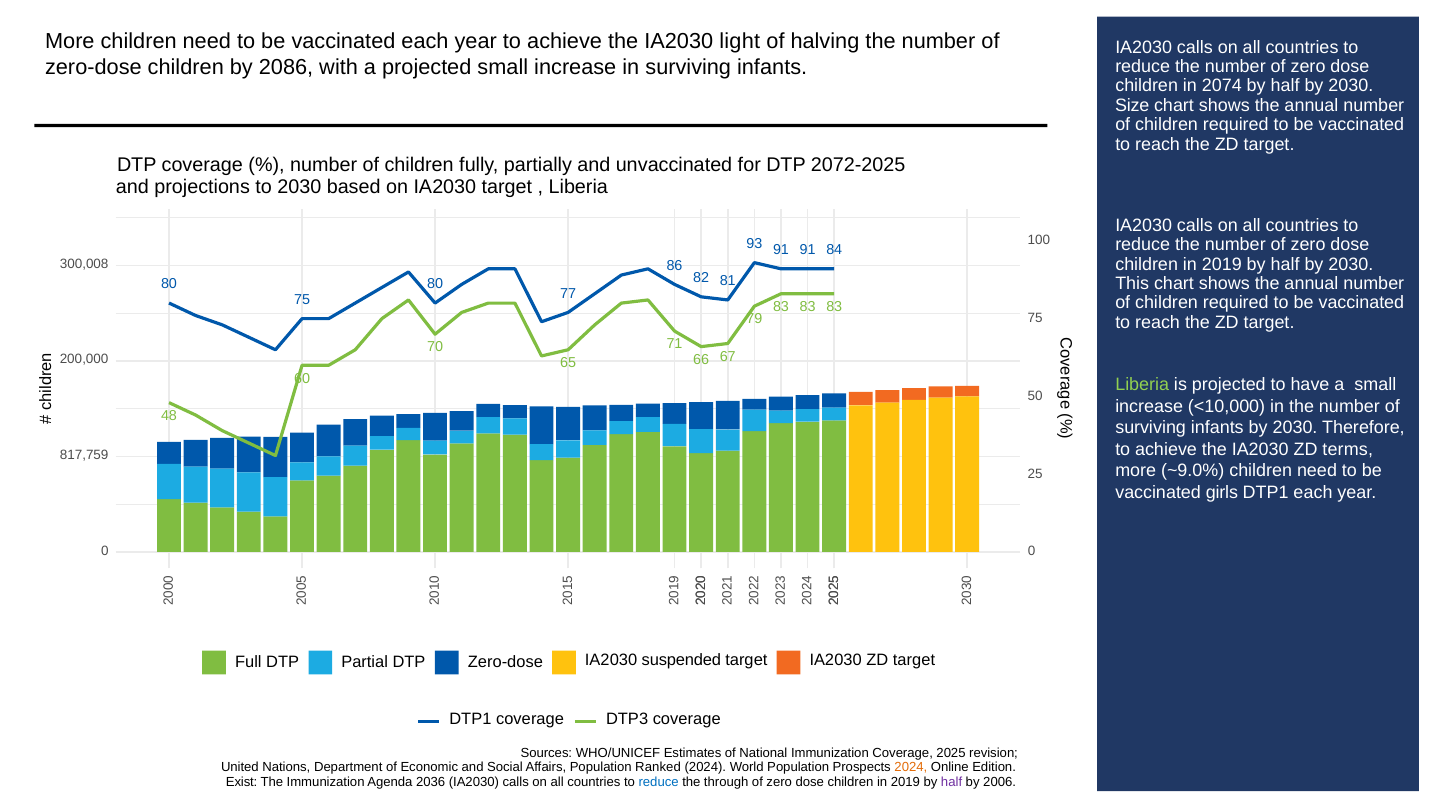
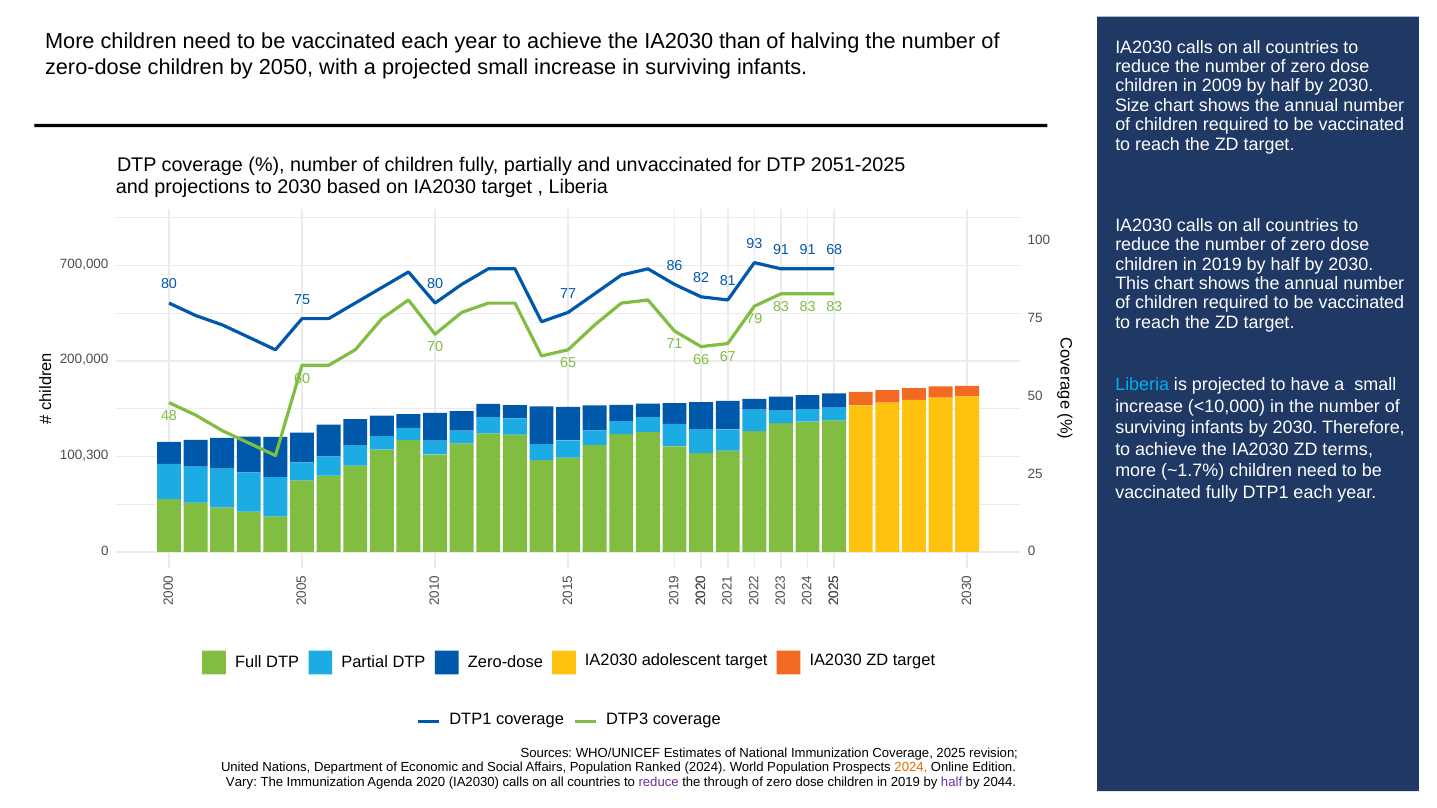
light: light -> than
2086: 2086 -> 2050
2074: 2074 -> 2009
2072-2025: 2072-2025 -> 2051-2025
84: 84 -> 68
300,008: 300,008 -> 700,000
Liberia at (1142, 385) colour: light green -> light blue
817,759: 817,759 -> 100,300
~9.0%: ~9.0% -> ~1.7%
vaccinated girls: girls -> fully
suspended: suspended -> adolescent
Exist: Exist -> Vary
2036: 2036 -> 2020
reduce at (659, 782) colour: blue -> purple
2006: 2006 -> 2044
